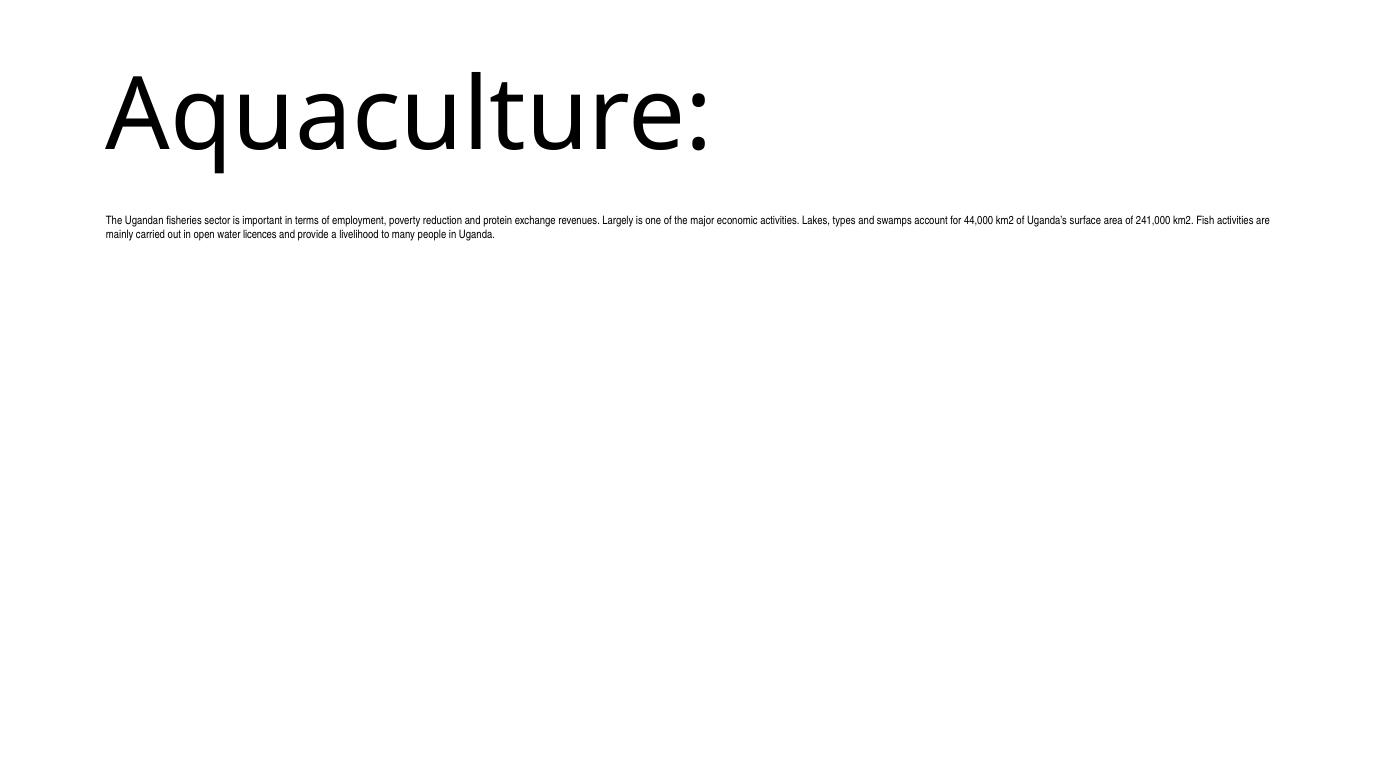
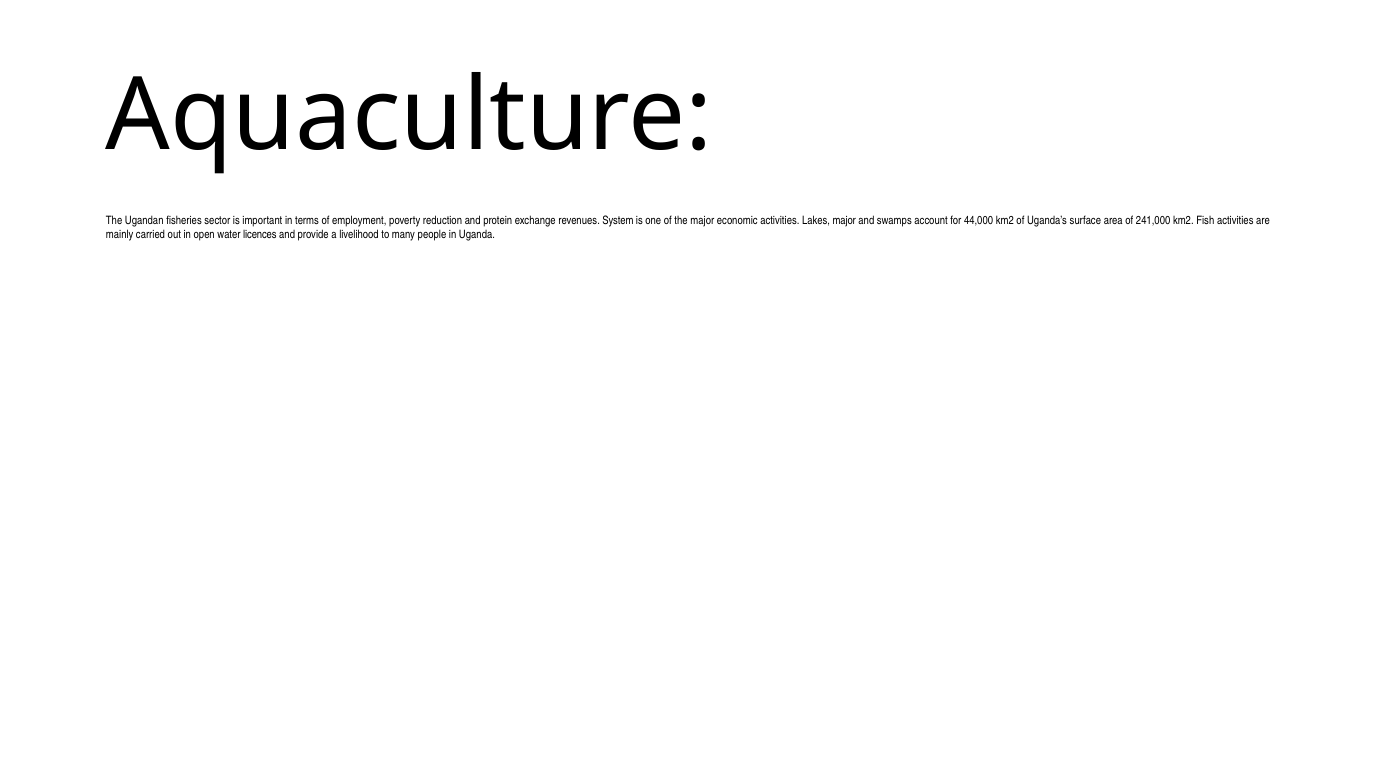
Largely: Largely -> System
Lakes types: types -> major
